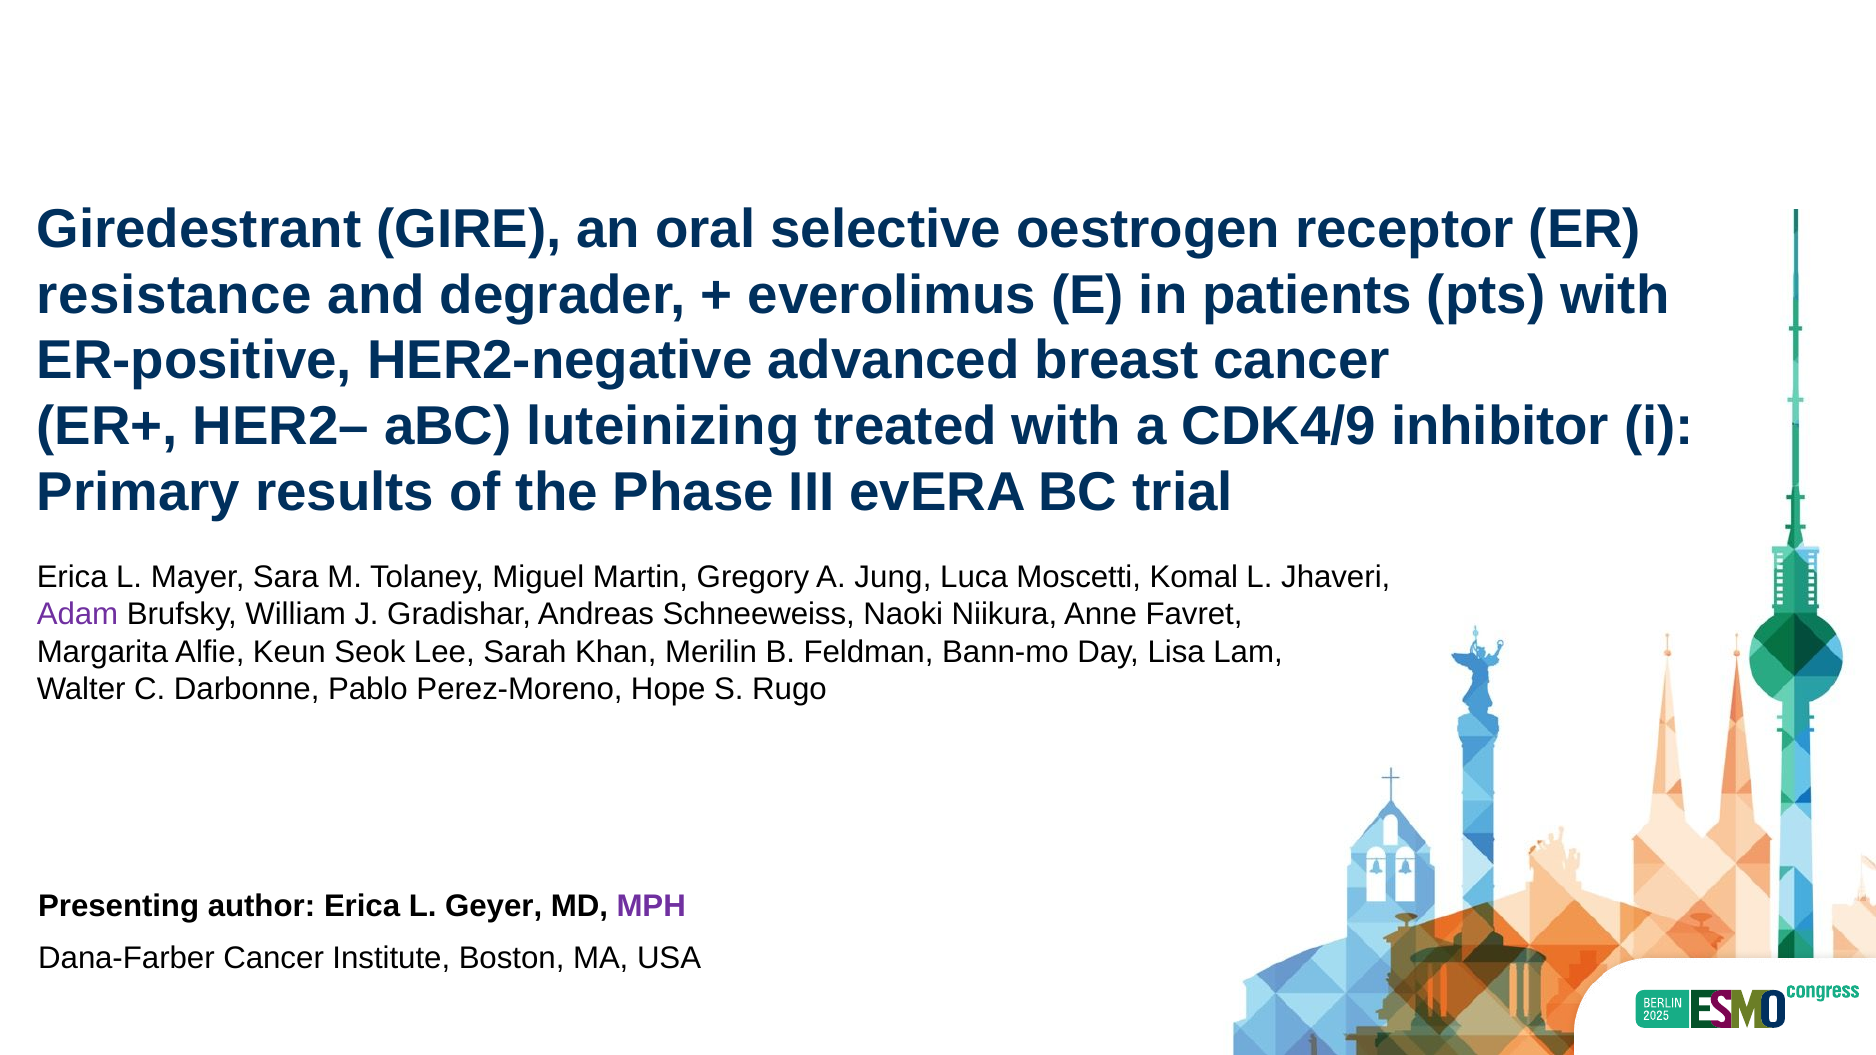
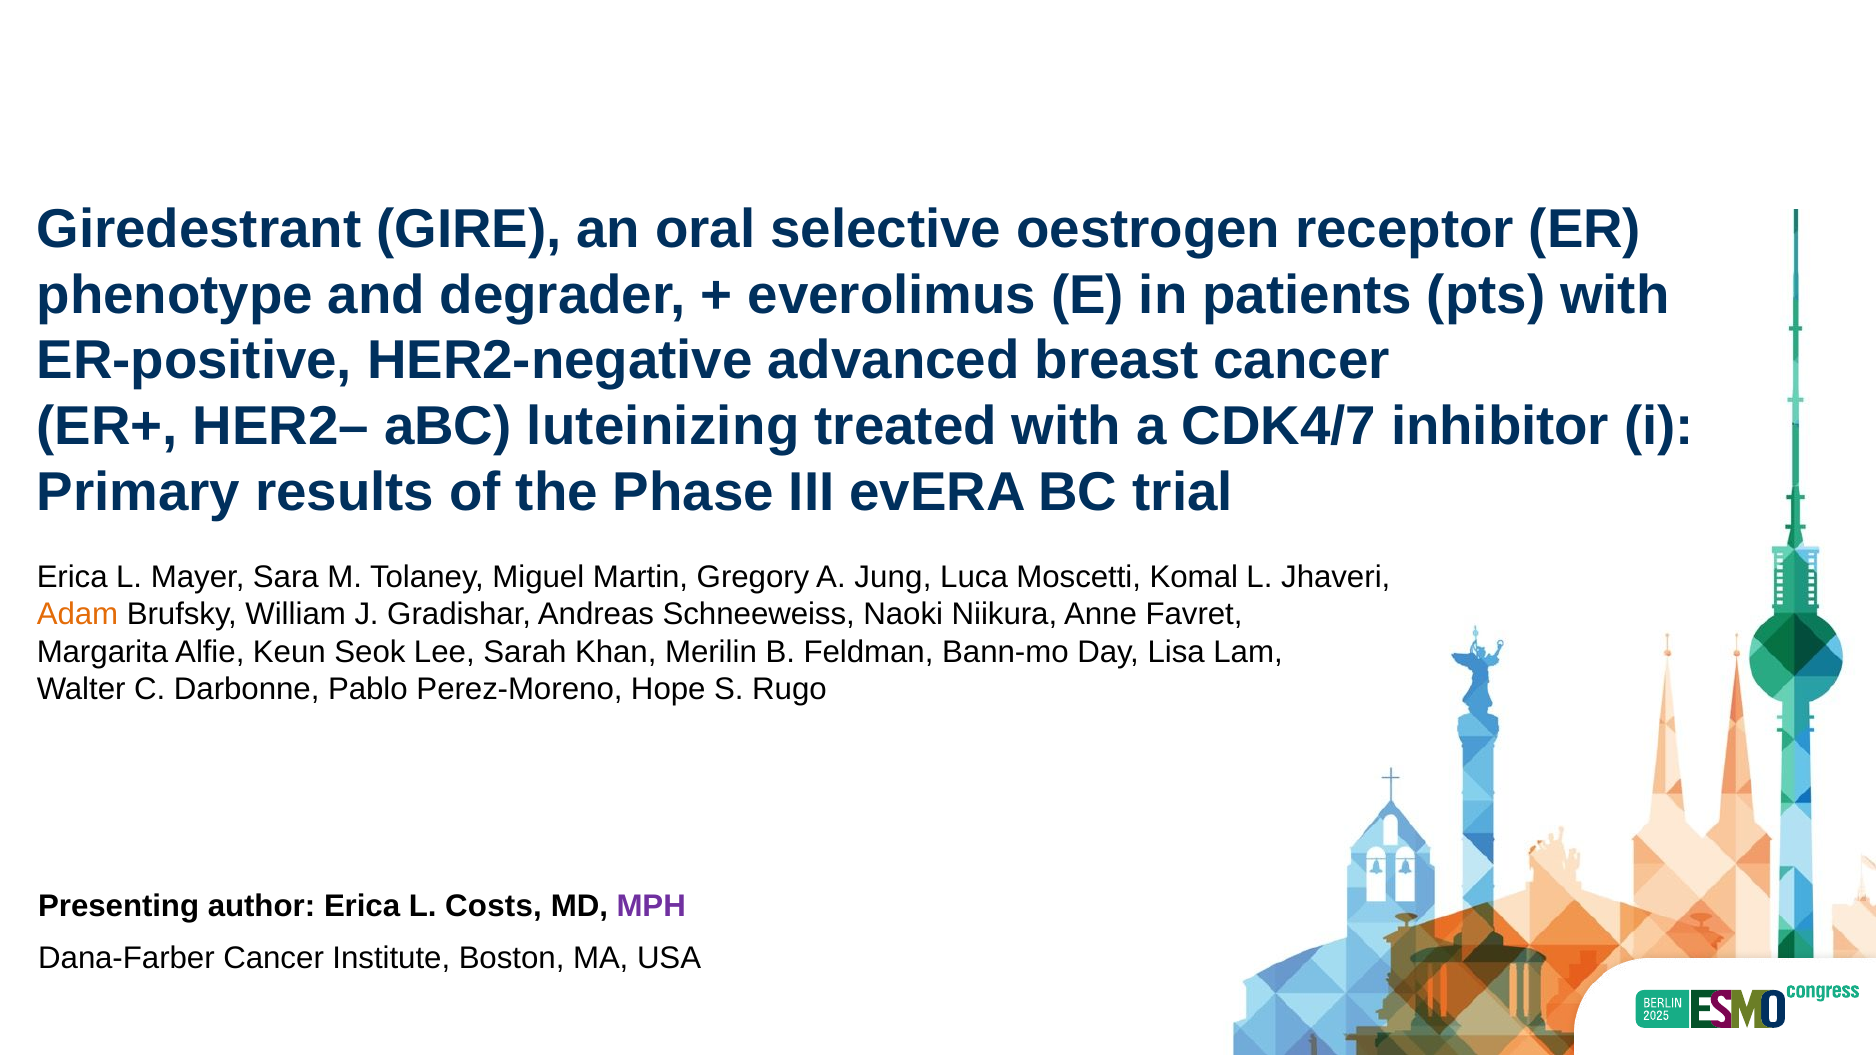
resistance: resistance -> phenotype
CDK4/9: CDK4/9 -> CDK4/7
Adam colour: purple -> orange
Geyer: Geyer -> Costs
